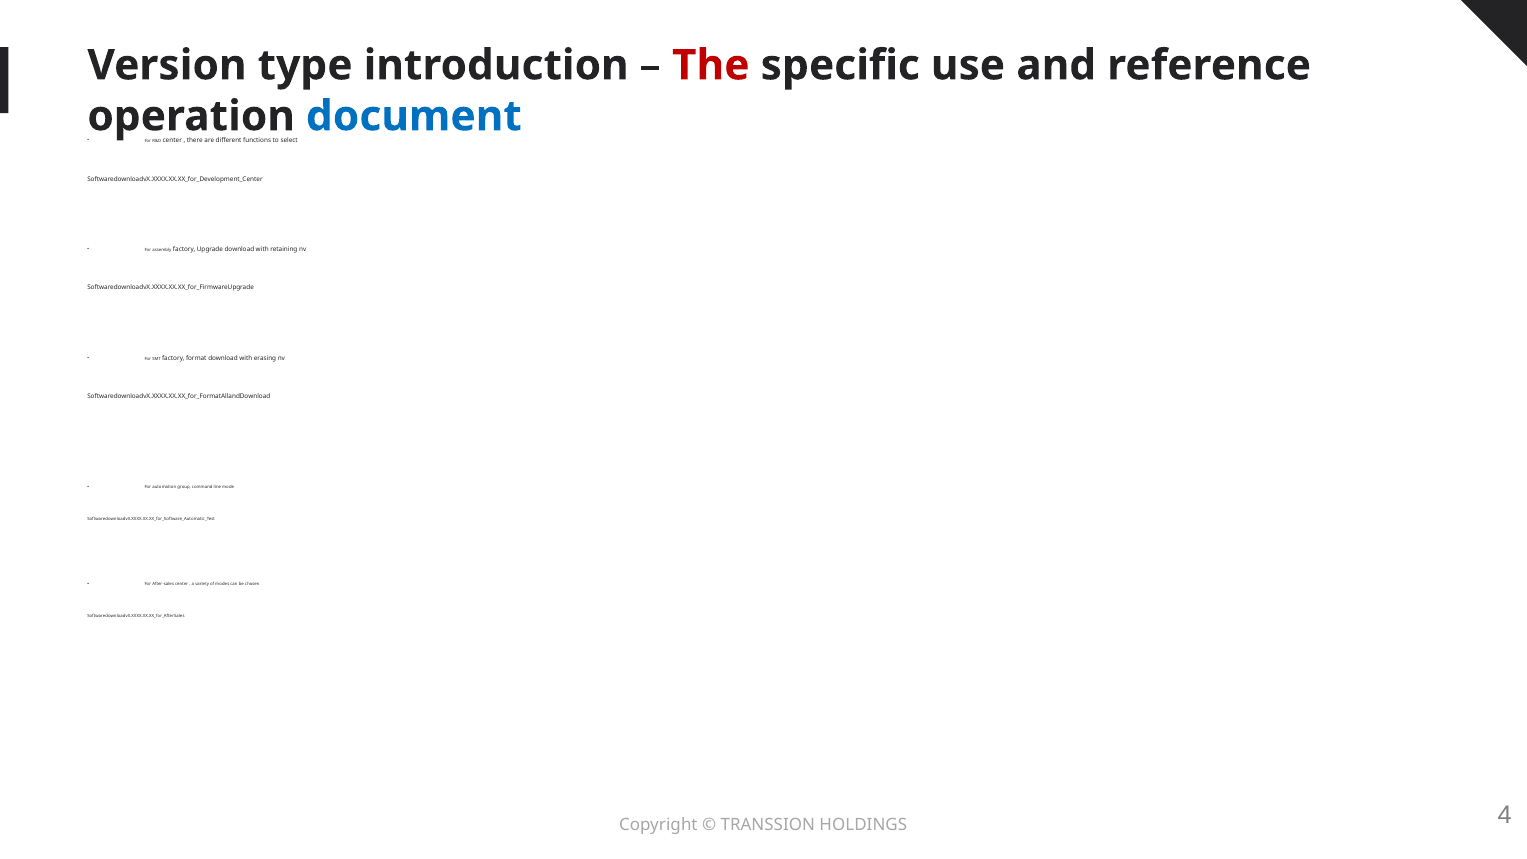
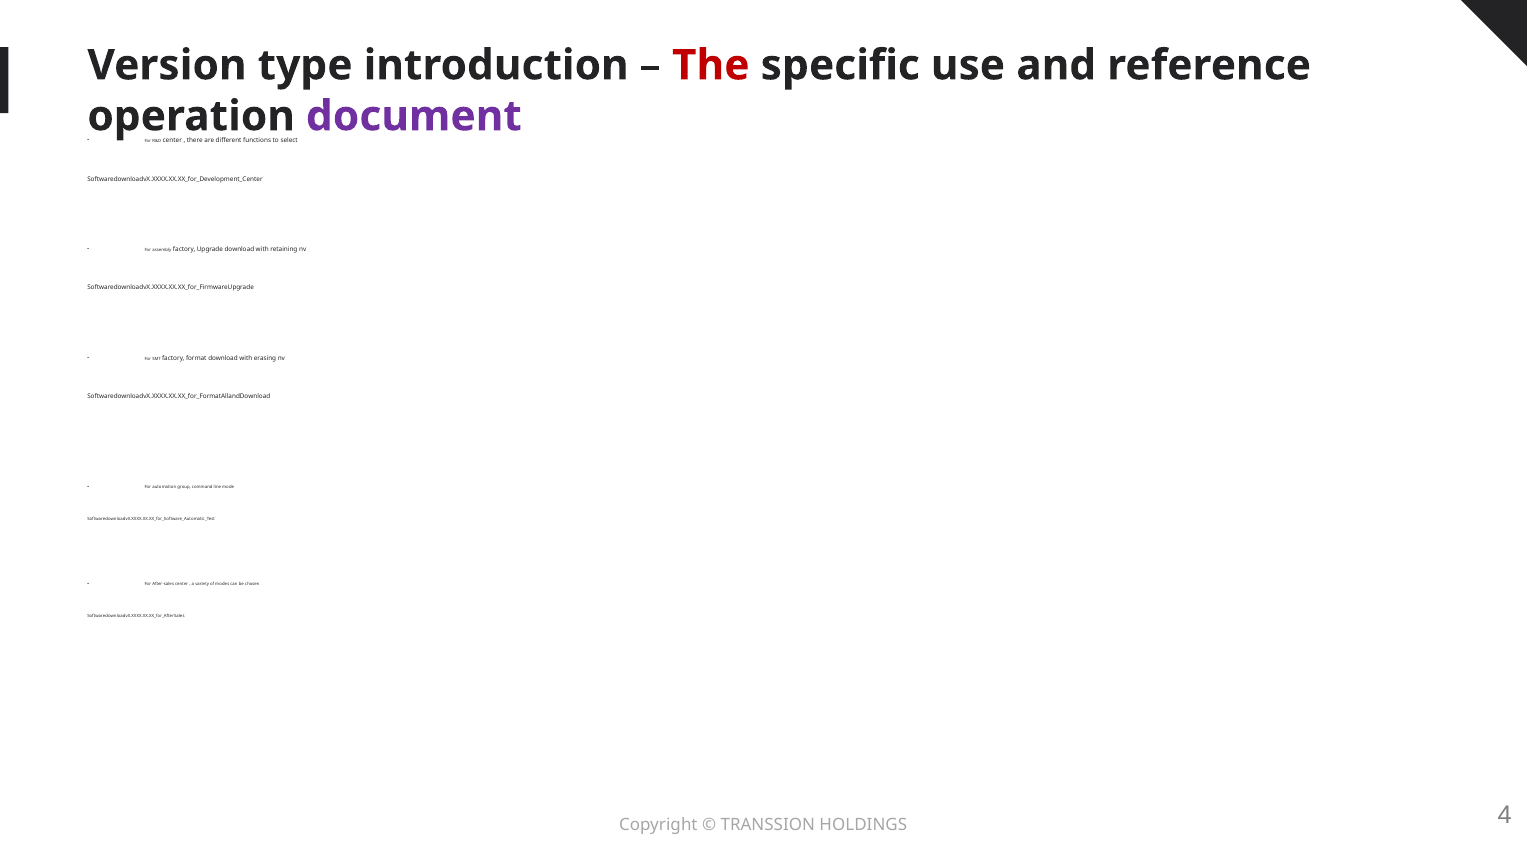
document colour: blue -> purple
